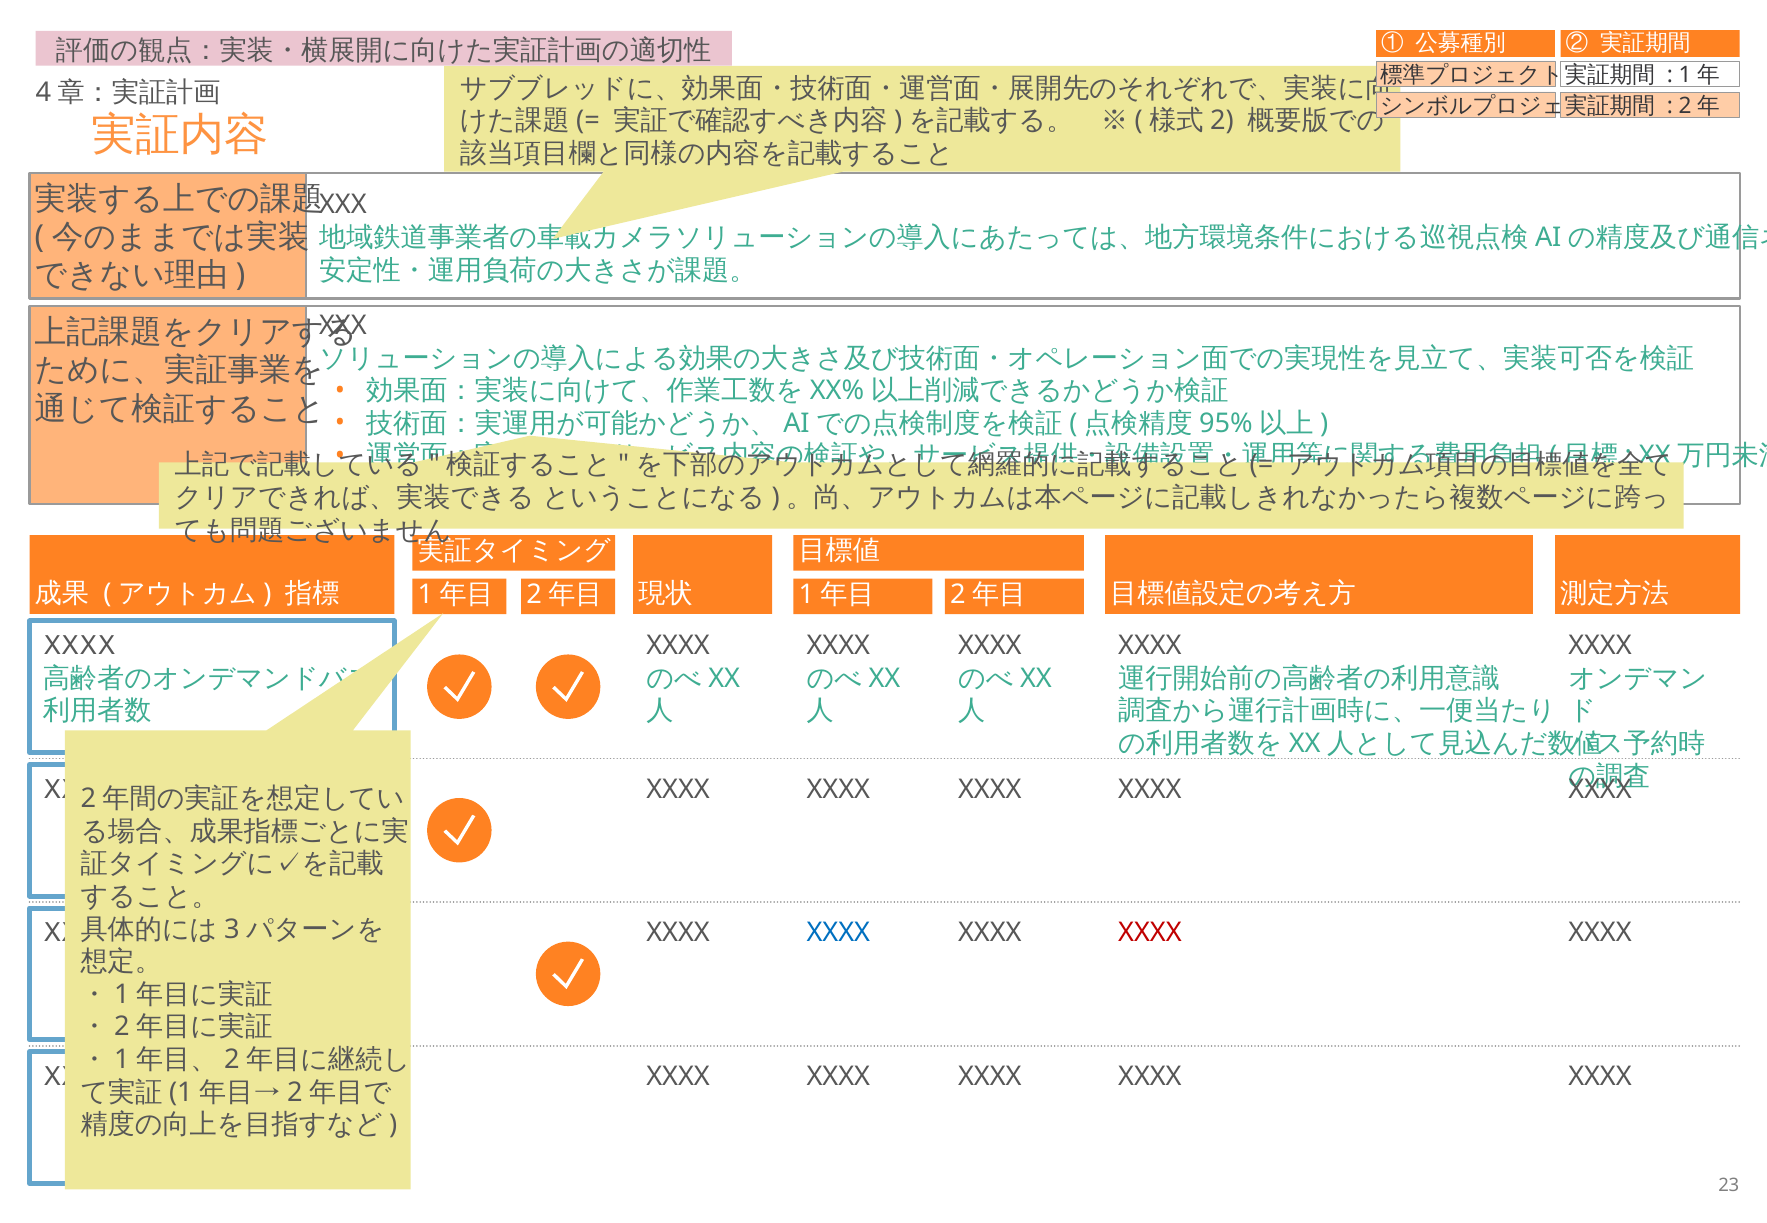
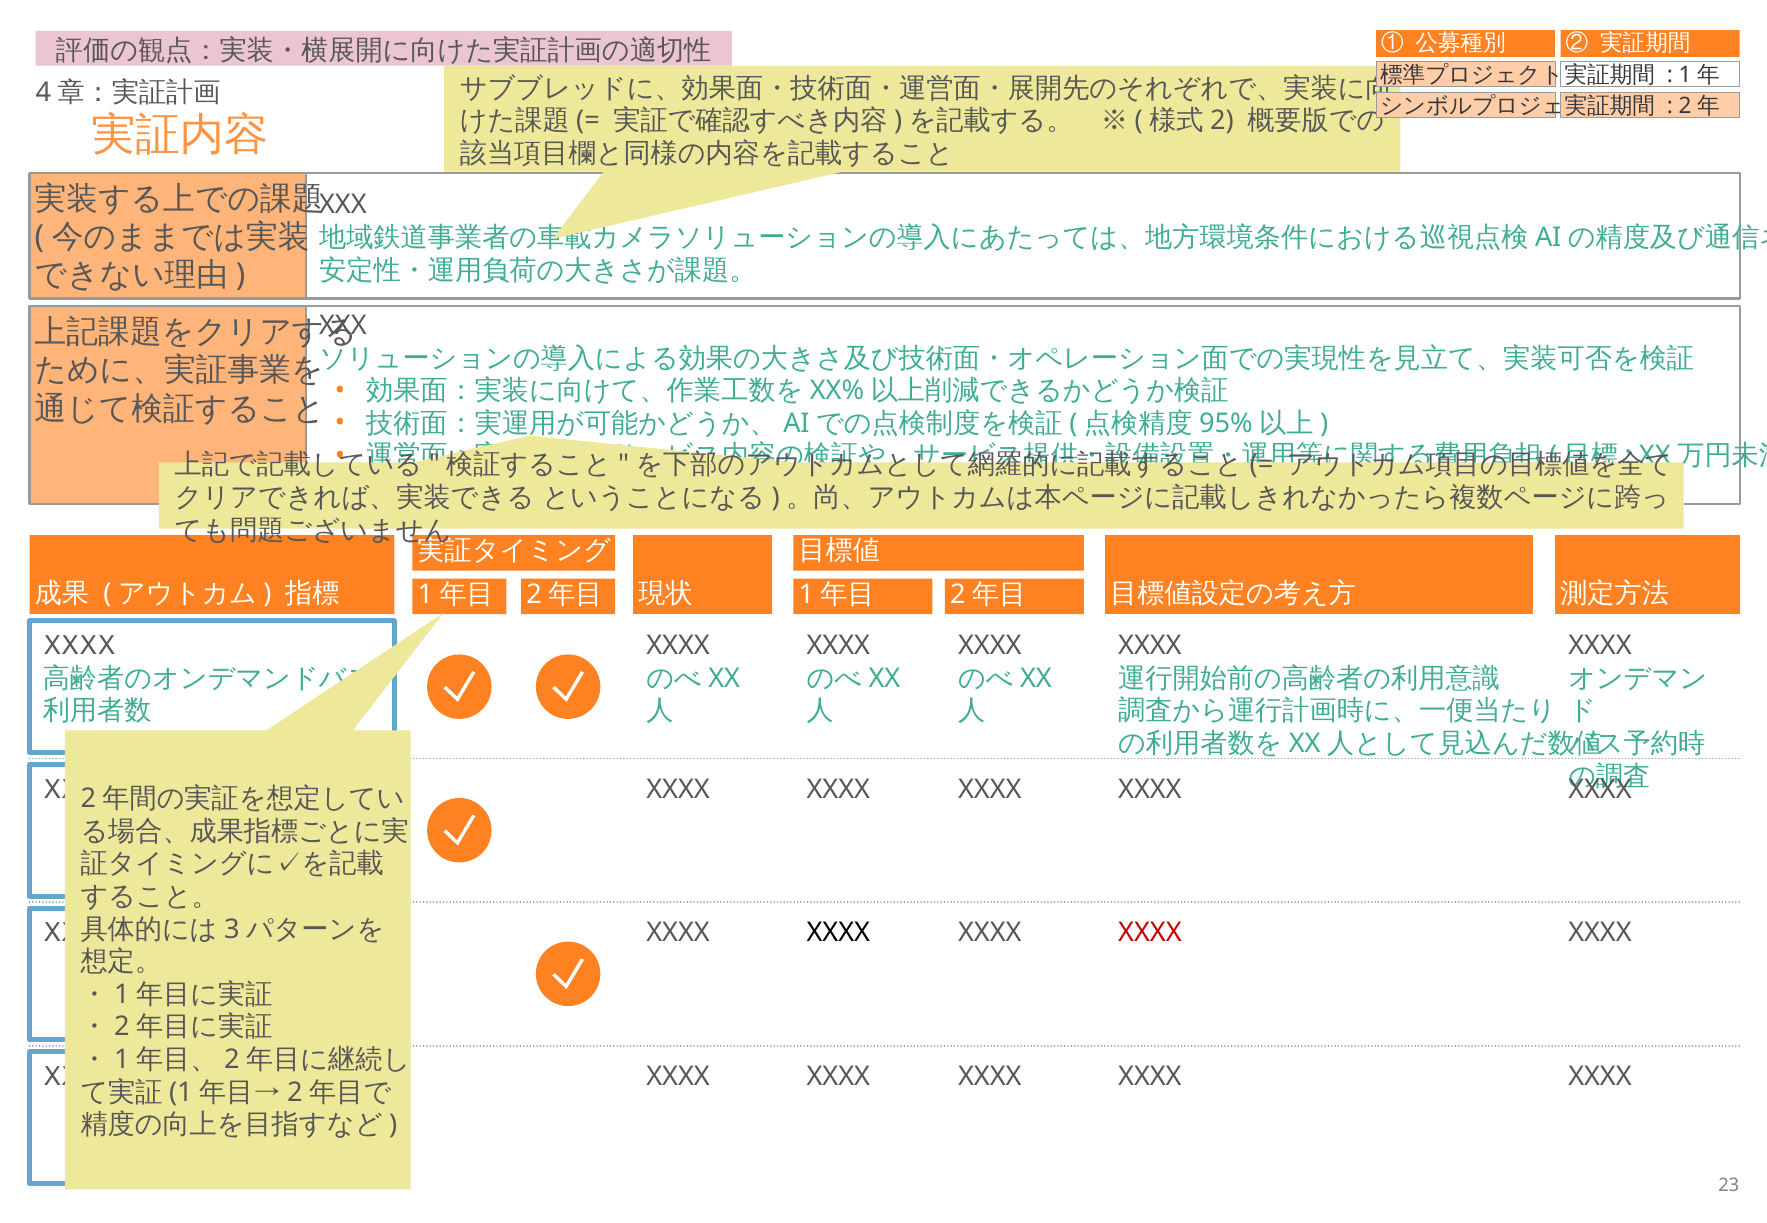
XXXX at (838, 933) colour: blue -> black
